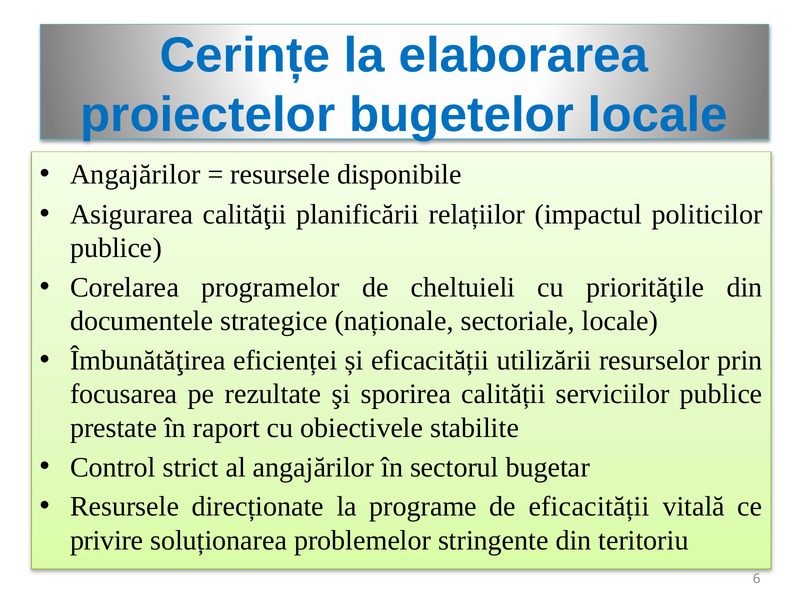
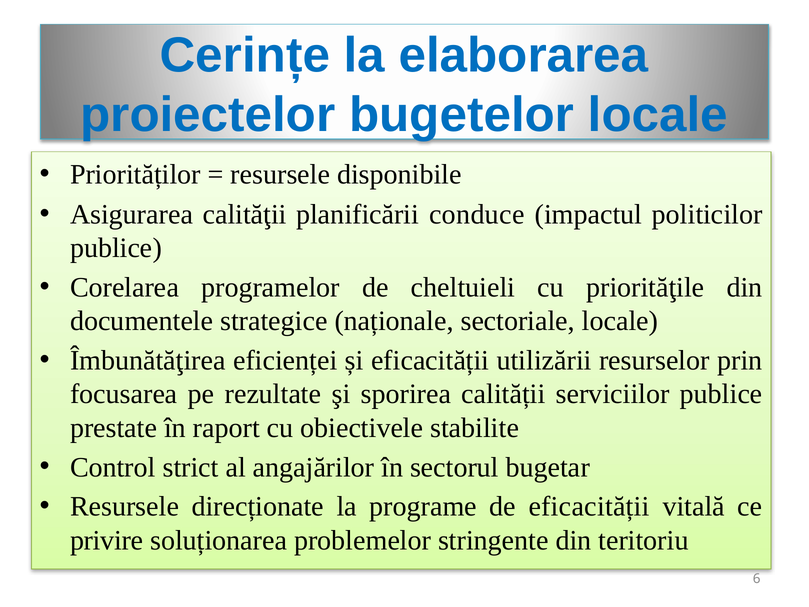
Angajărilor at (135, 175): Angajărilor -> Priorităților
relațiilor: relațiilor -> conduce
